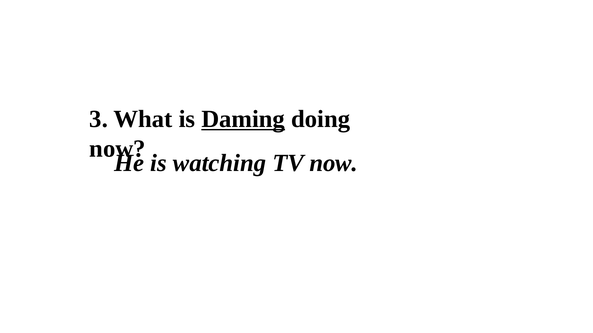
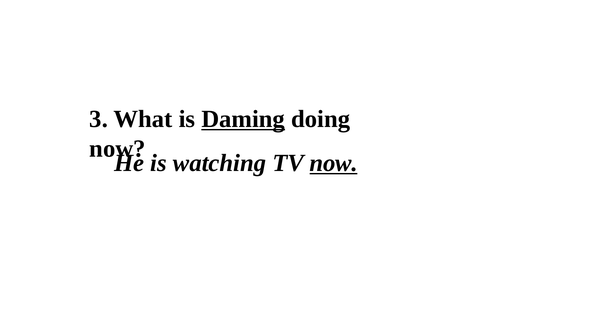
now at (334, 163) underline: none -> present
